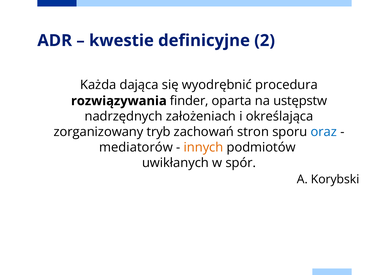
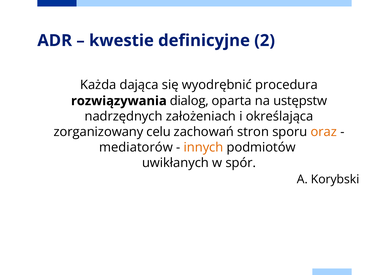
finder: finder -> dialog
tryb: tryb -> celu
oraz colour: blue -> orange
